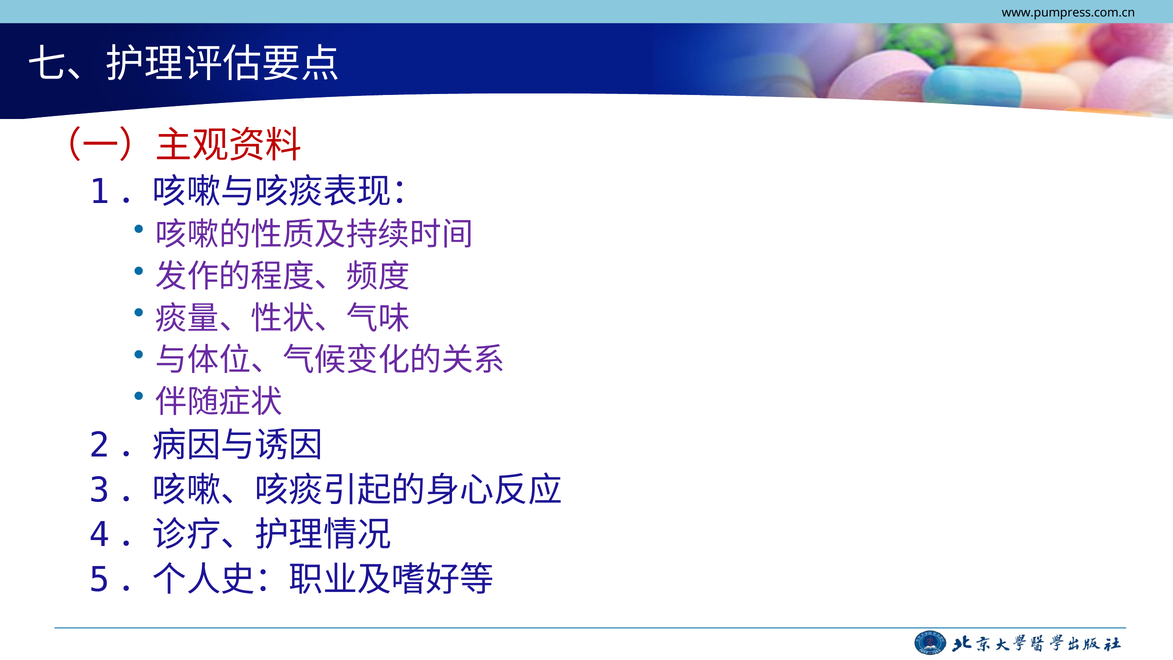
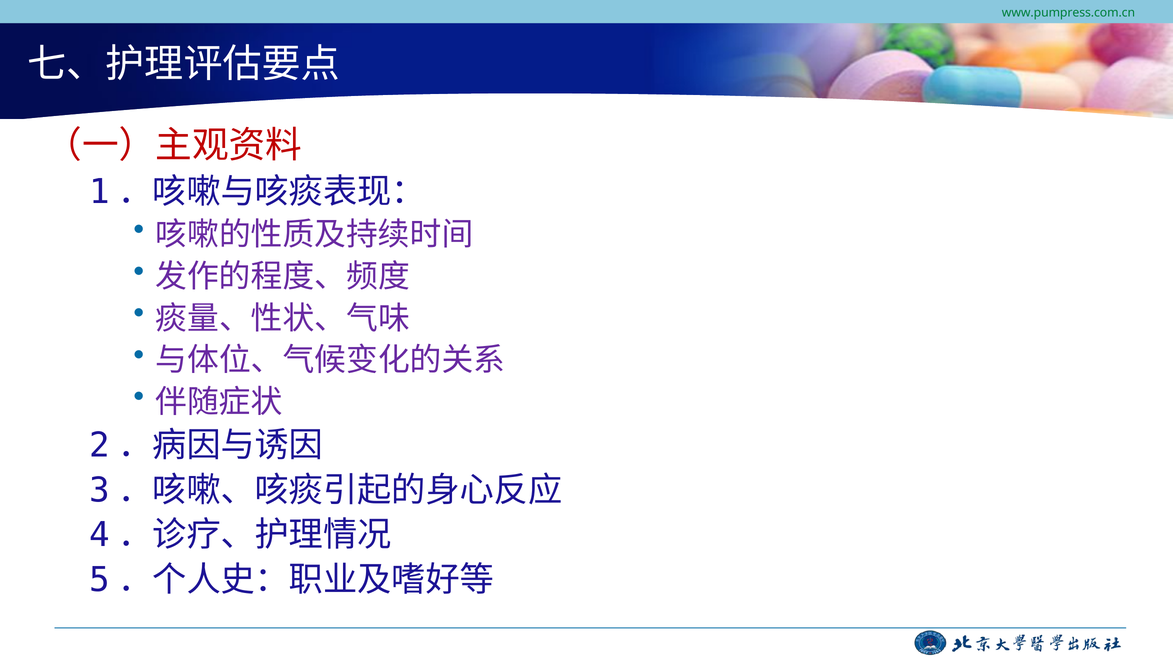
www.pumpress.com.cn colour: black -> green
